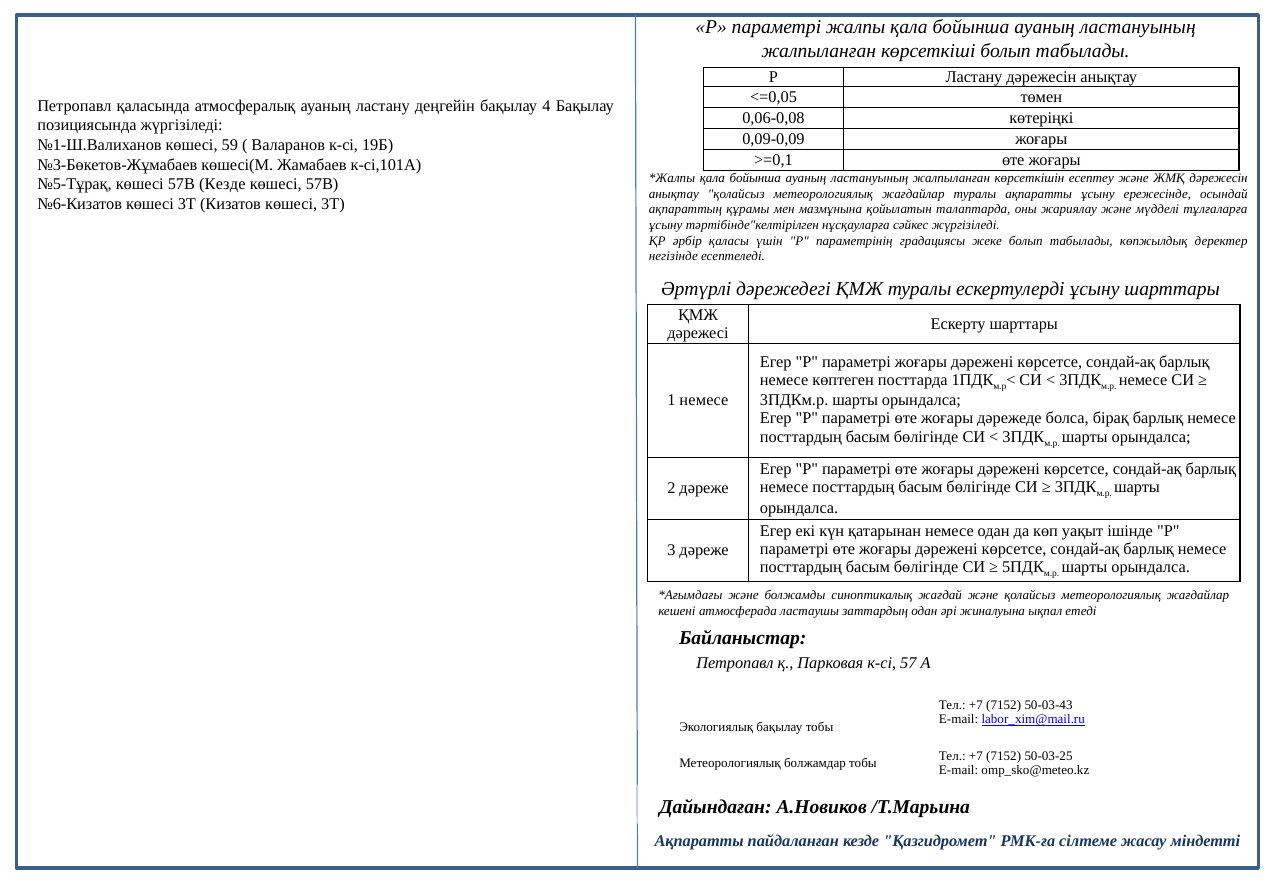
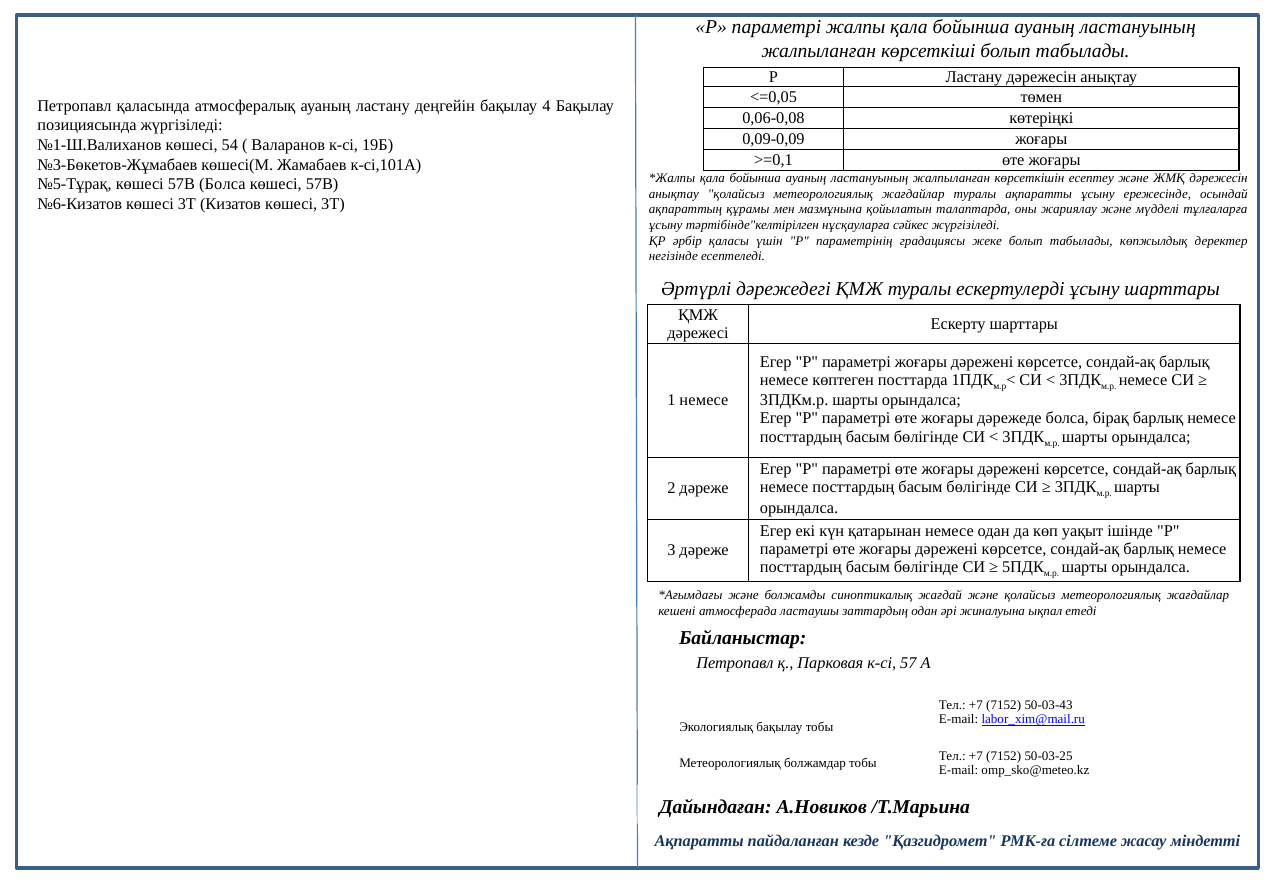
59: 59 -> 54
57В Кезде: Кезде -> Болса
